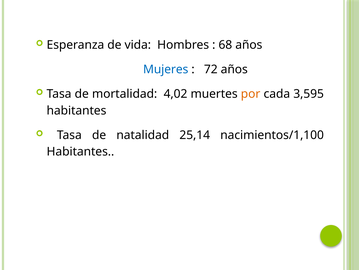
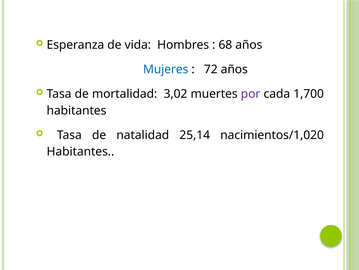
4,02: 4,02 -> 3,02
por colour: orange -> purple
3,595: 3,595 -> 1,700
nacimientos/1,100: nacimientos/1,100 -> nacimientos/1,020
